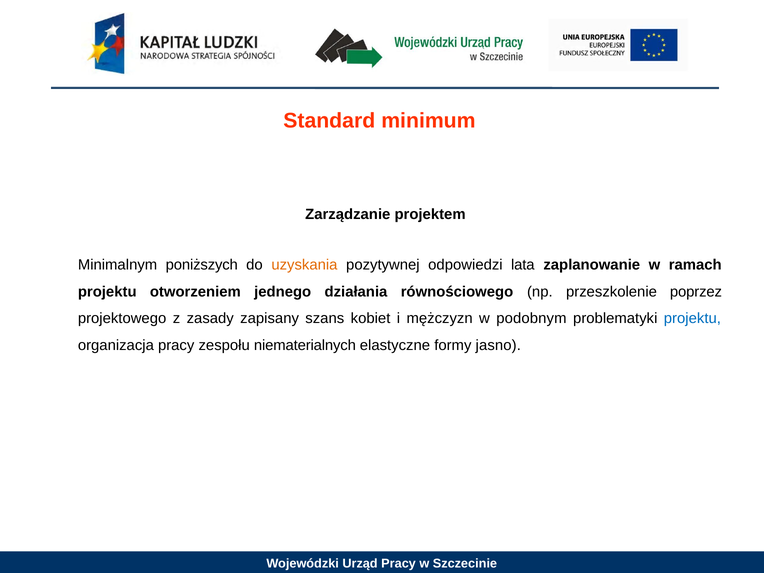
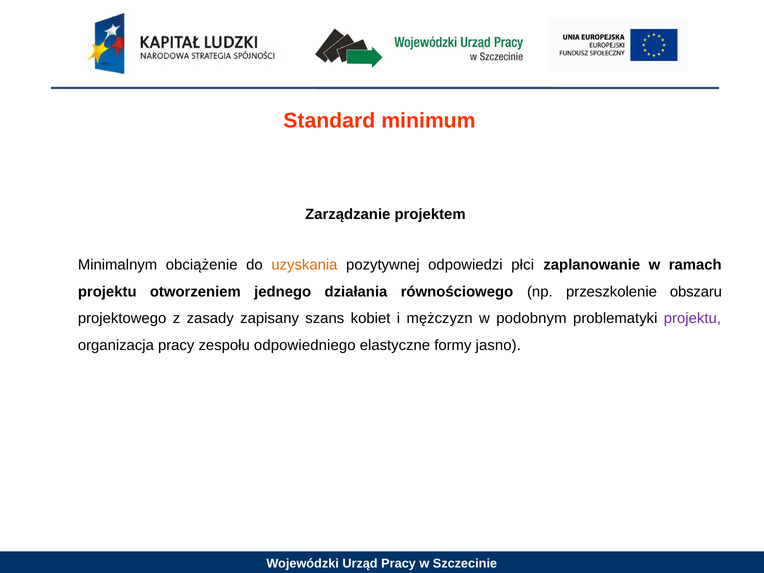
poniższych: poniższych -> obciążenie
lata: lata -> płci
poprzez: poprzez -> obszaru
projektu at (692, 318) colour: blue -> purple
niematerialnych: niematerialnych -> odpowiedniego
